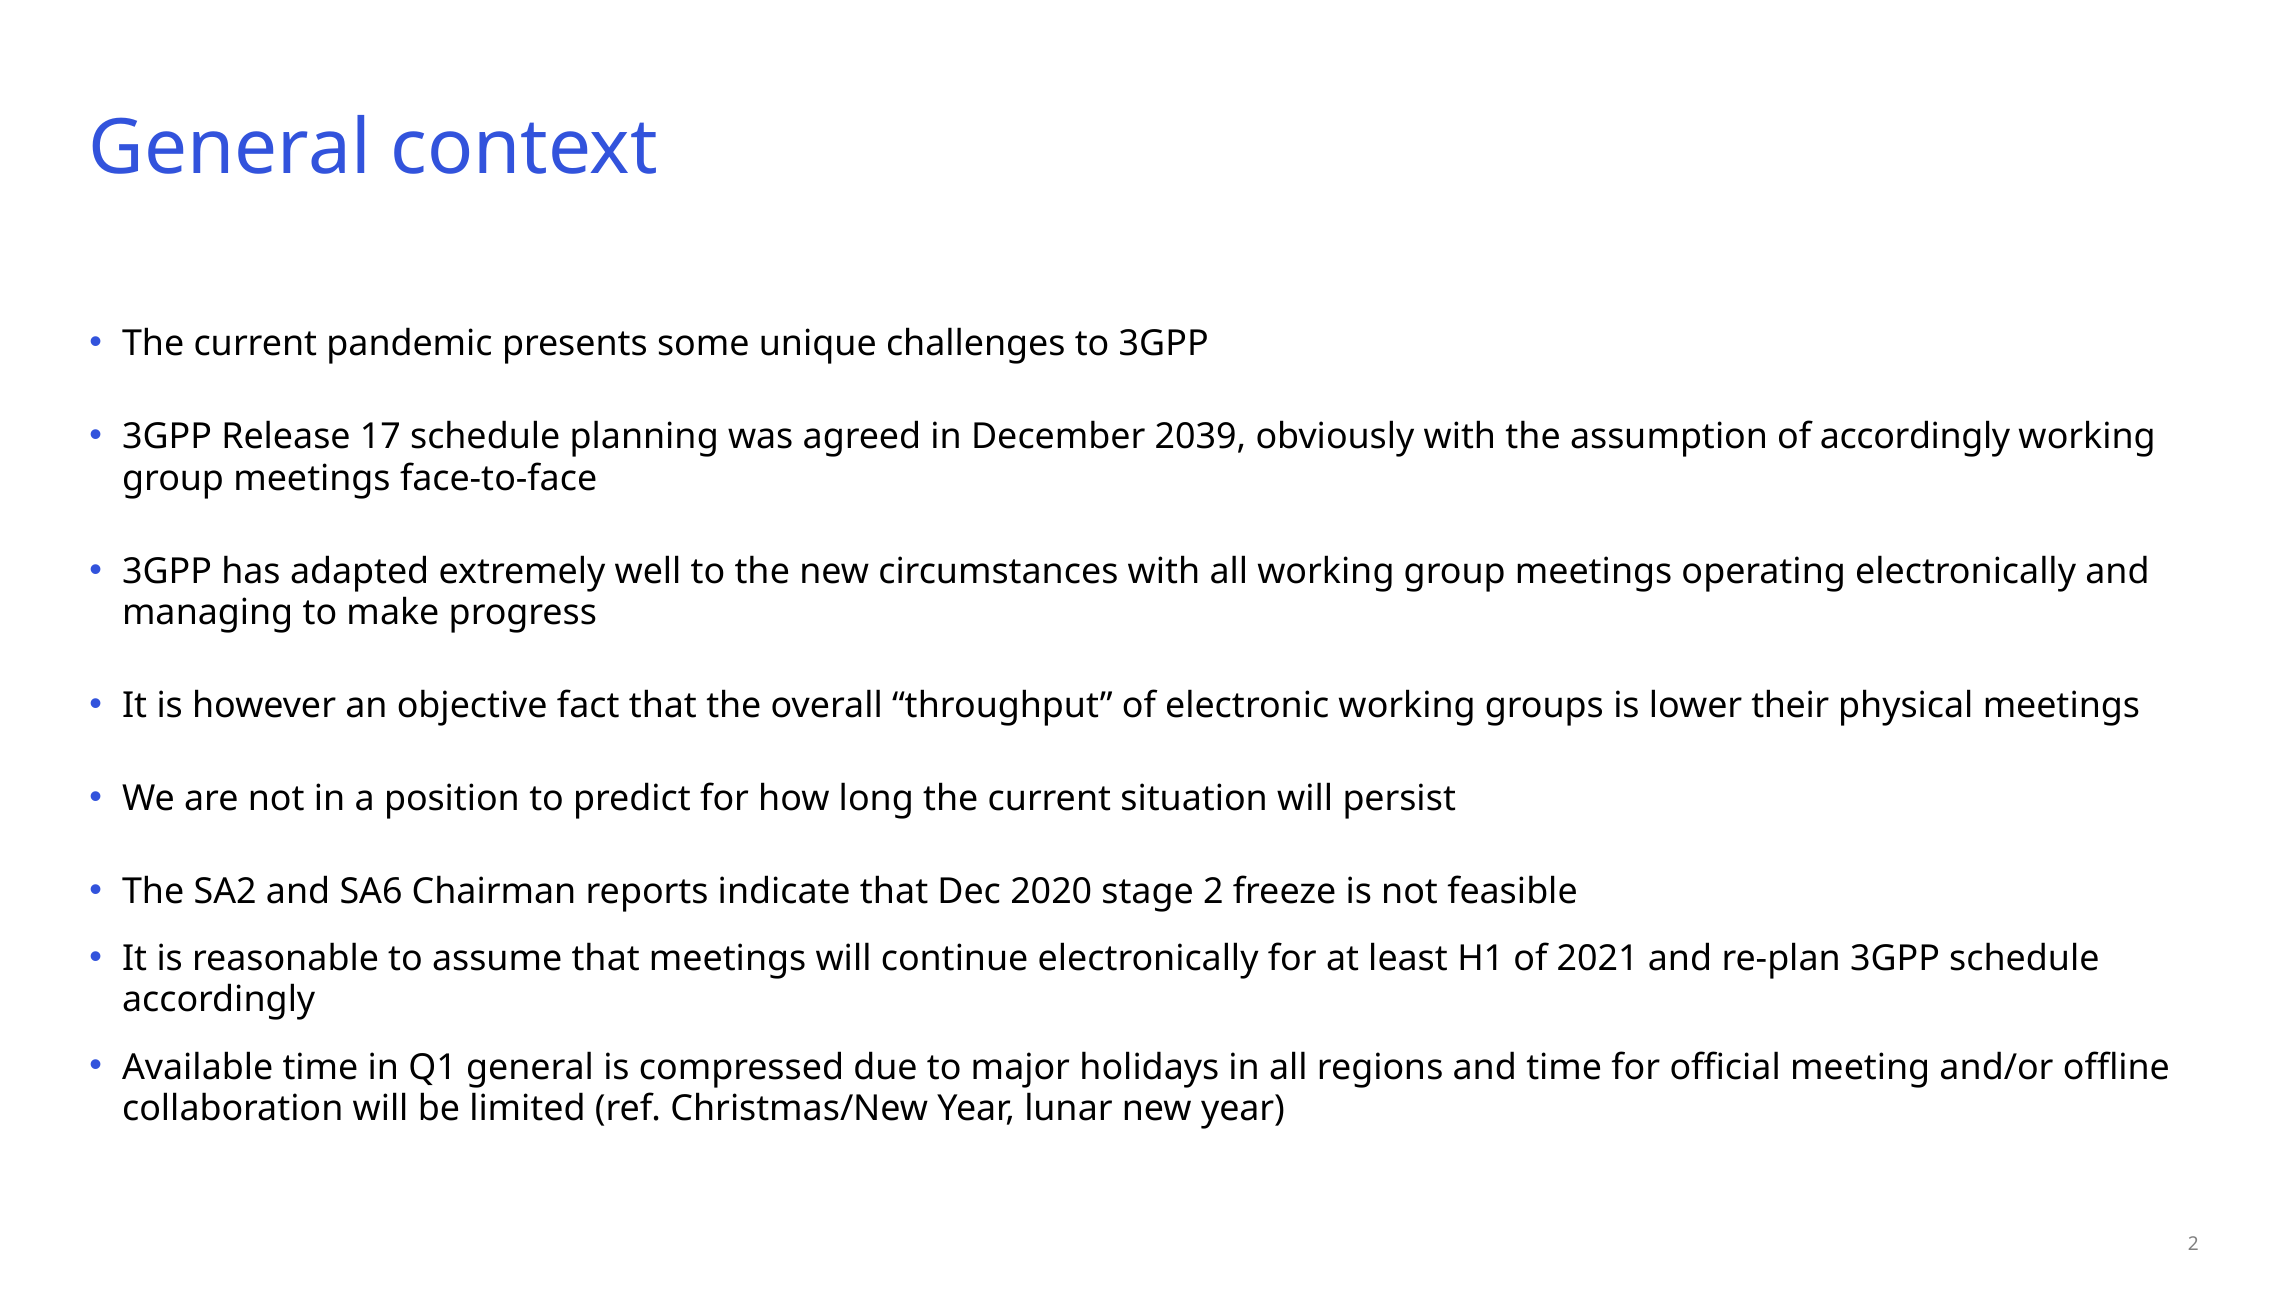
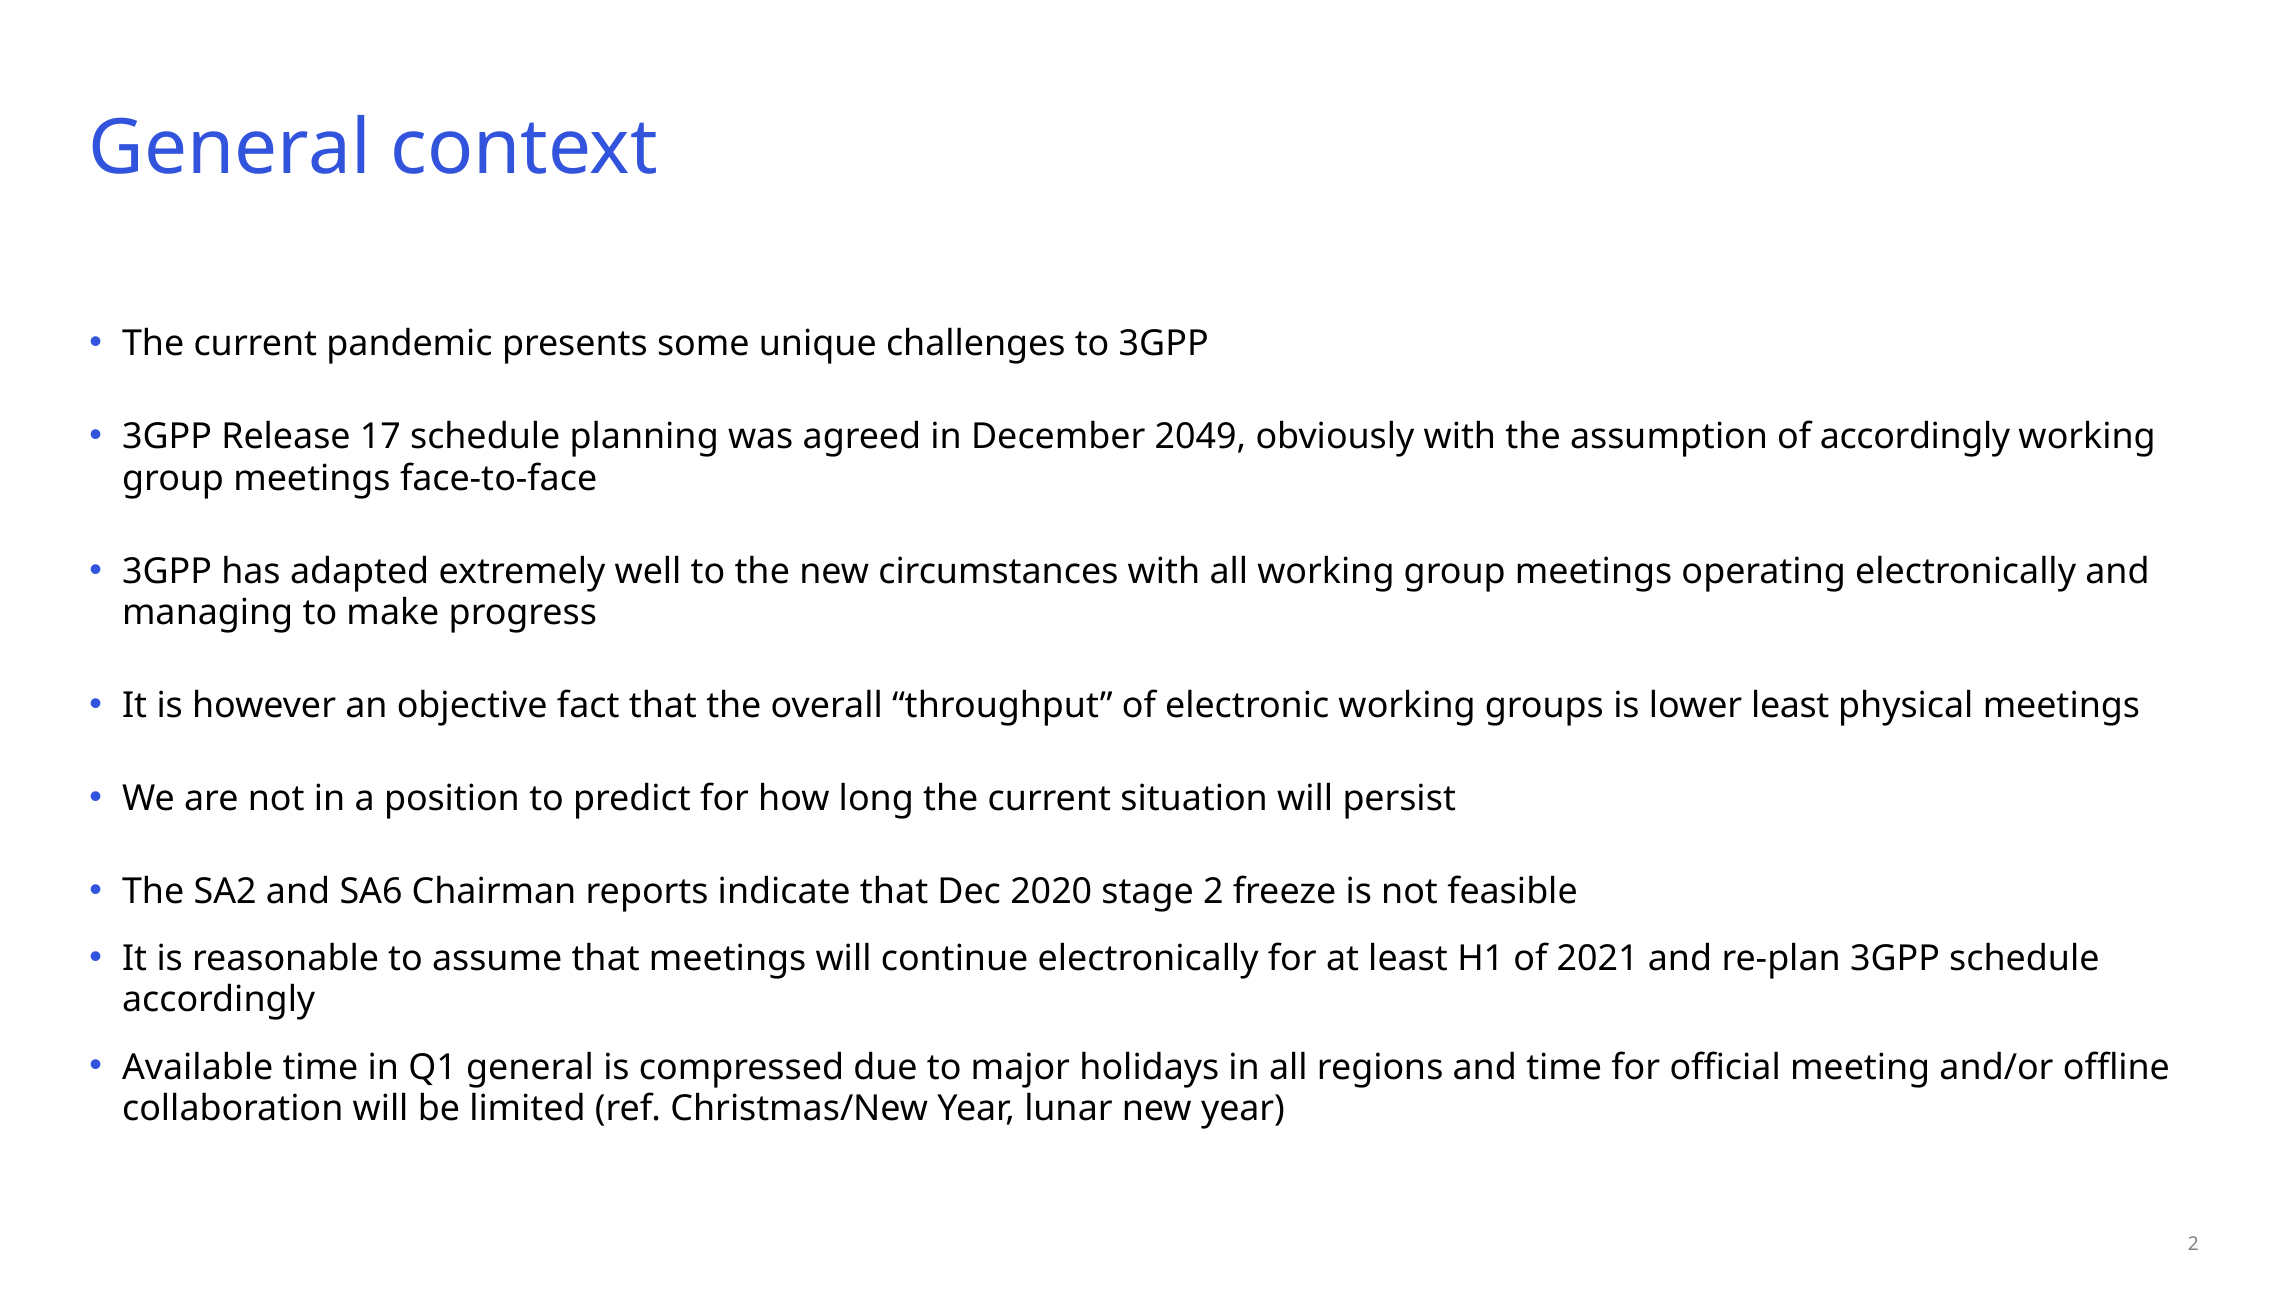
2039: 2039 -> 2049
lower their: their -> least
